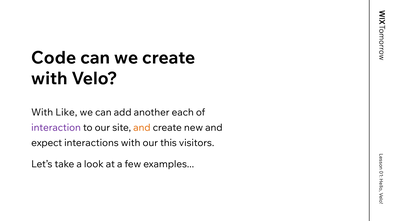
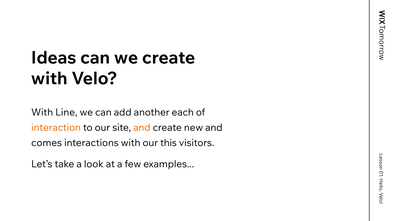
Code: Code -> Ideas
Like: Like -> Line
interaction colour: purple -> orange
expect: expect -> comes
